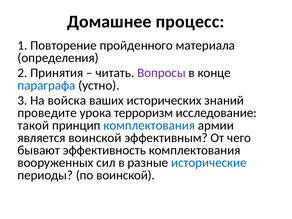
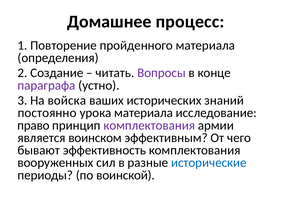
Принятия: Принятия -> Создание
параграфа colour: blue -> purple
проведите: проведите -> постоянно
урока терроризм: терроризм -> материала
такой: такой -> право
комплектования at (149, 125) colour: blue -> purple
является воинской: воинской -> воинском
